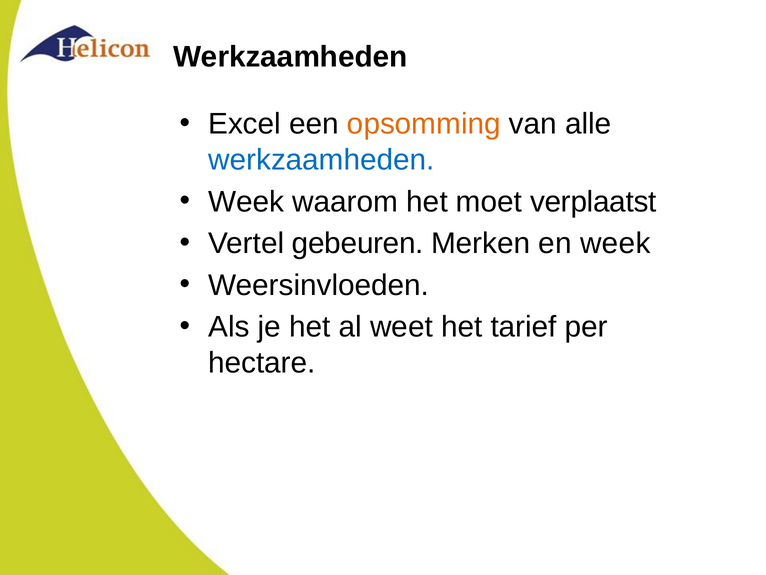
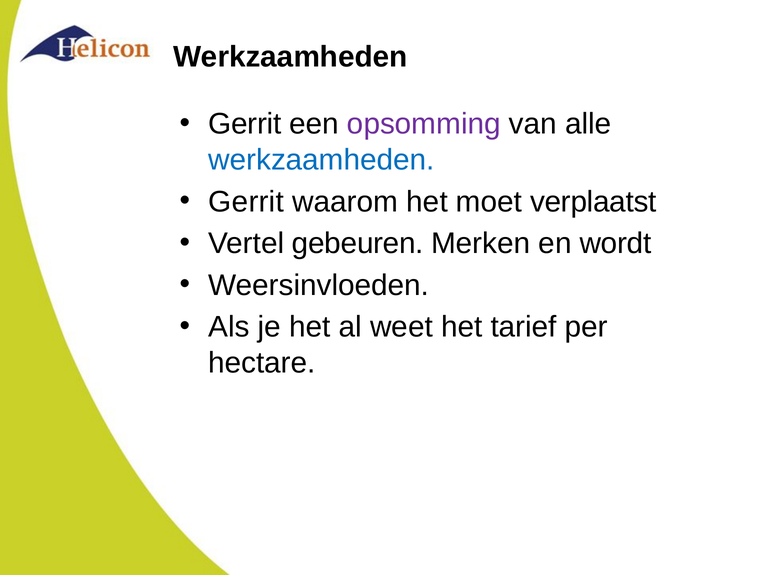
Excel at (245, 124): Excel -> Gerrit
opsomming colour: orange -> purple
Week at (246, 202): Week -> Gerrit
en week: week -> wordt
